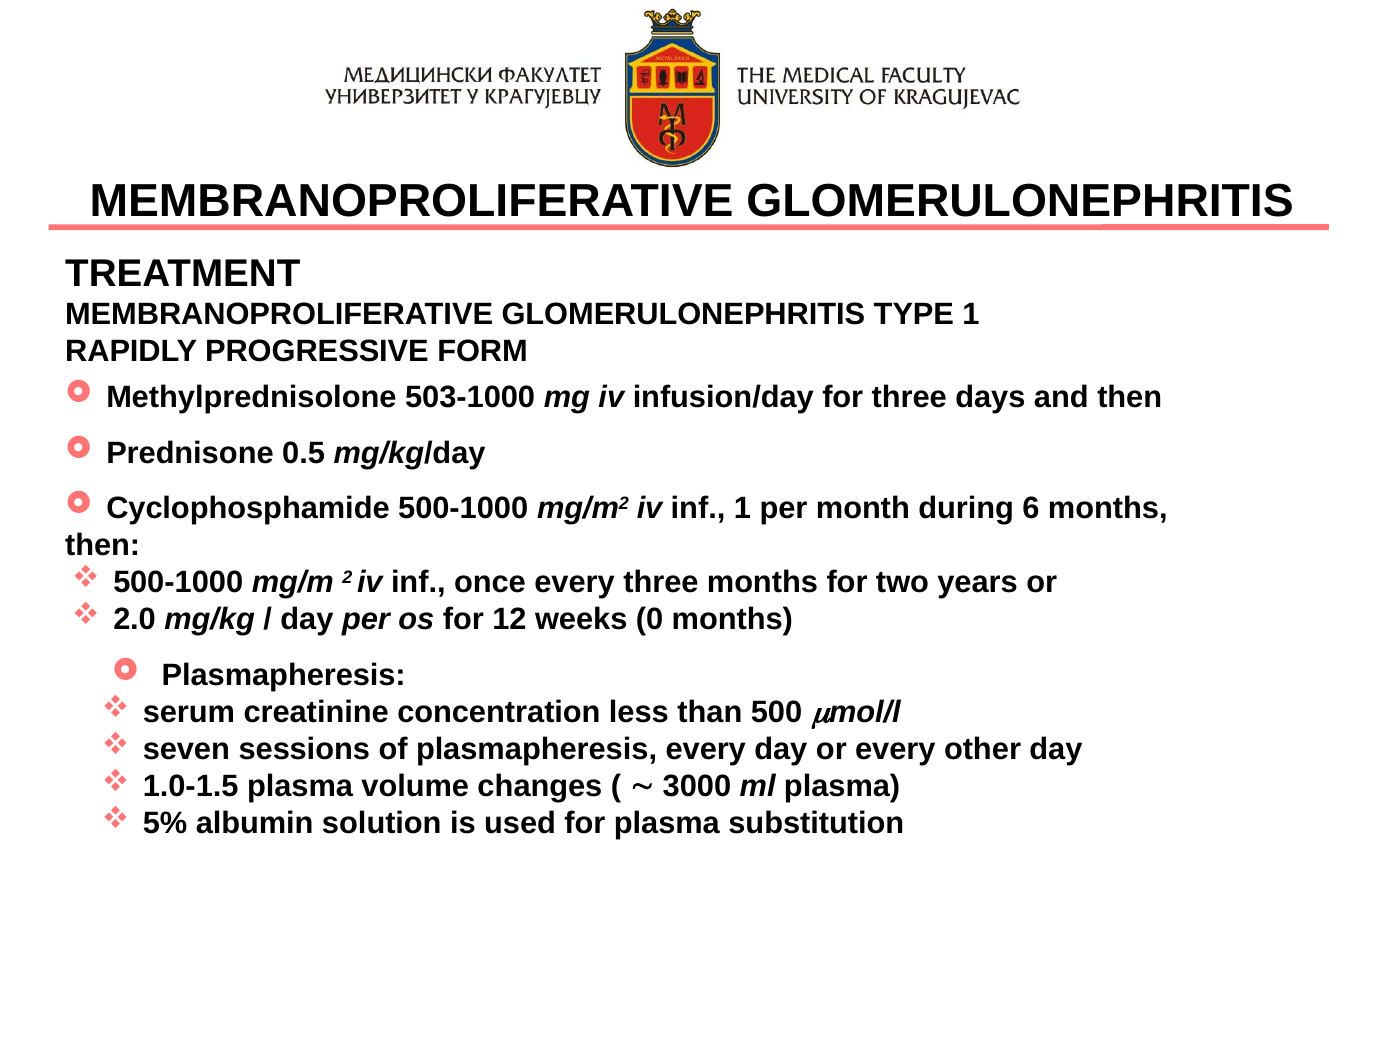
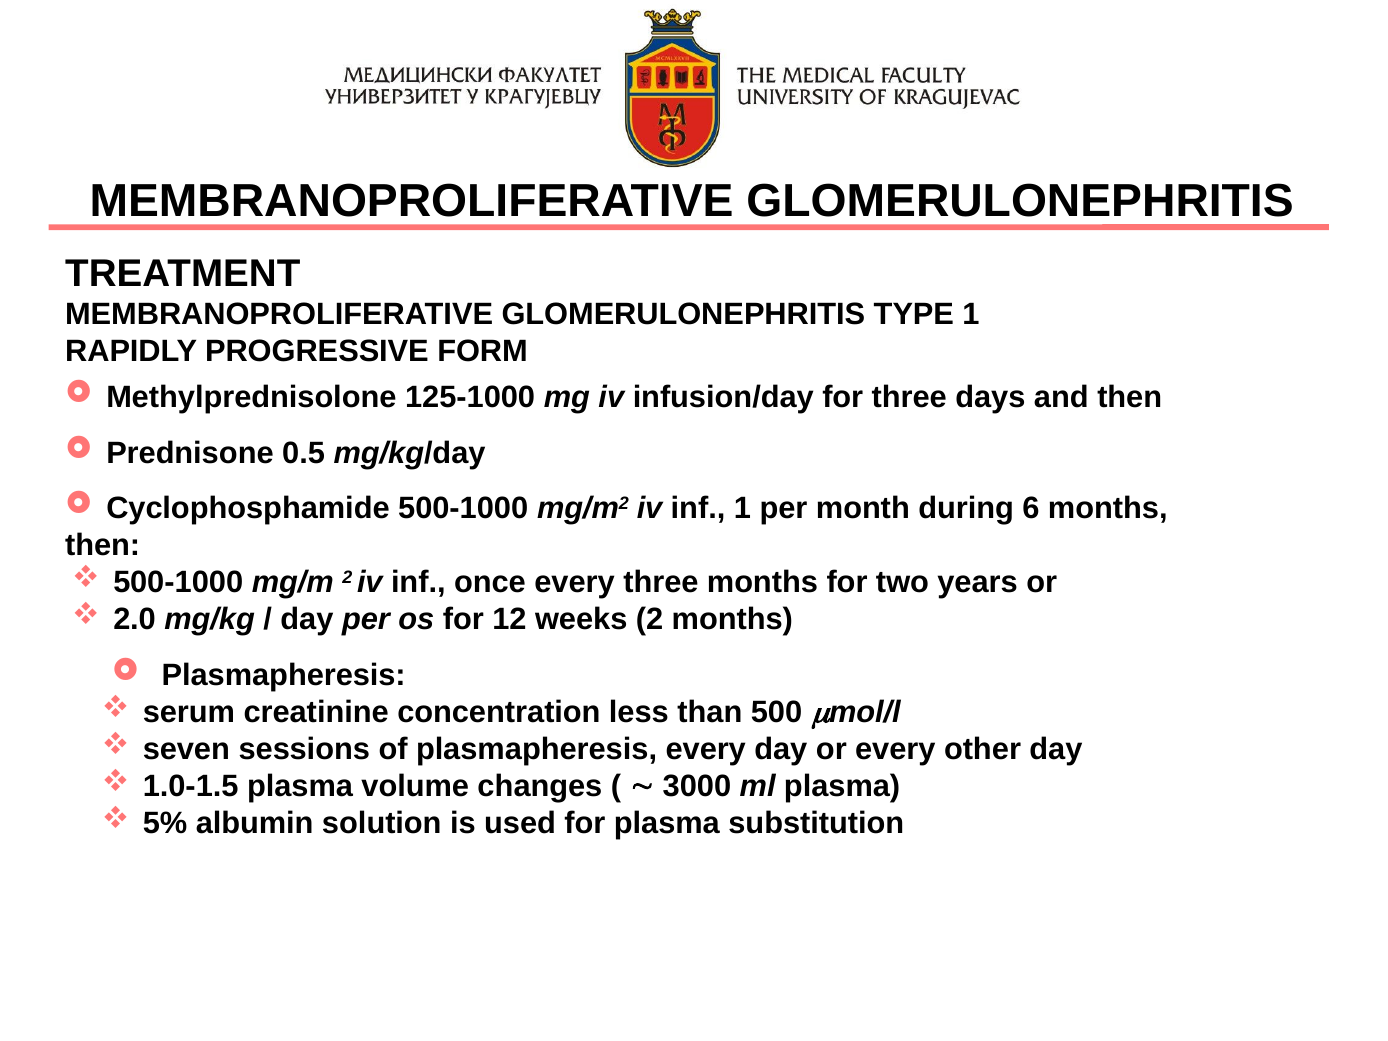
503-1000: 503-1000 -> 125-1000
weeks 0: 0 -> 2
